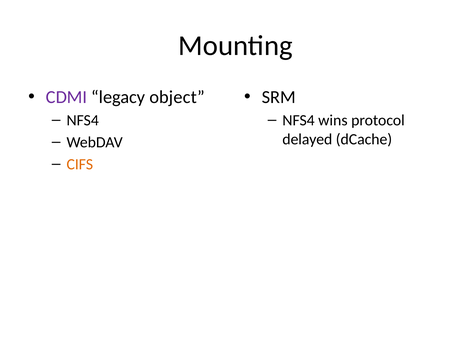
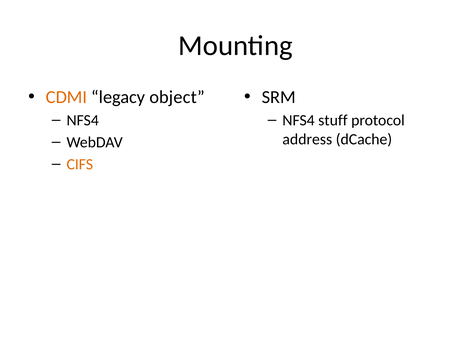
CDMI colour: purple -> orange
wins: wins -> stuff
delayed: delayed -> address
